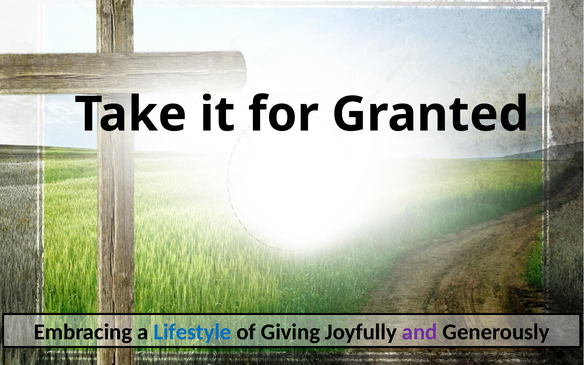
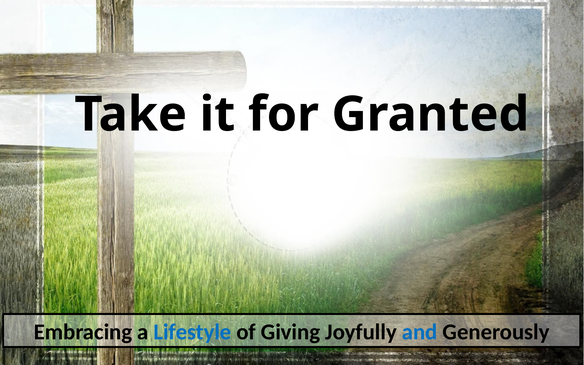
and colour: purple -> blue
